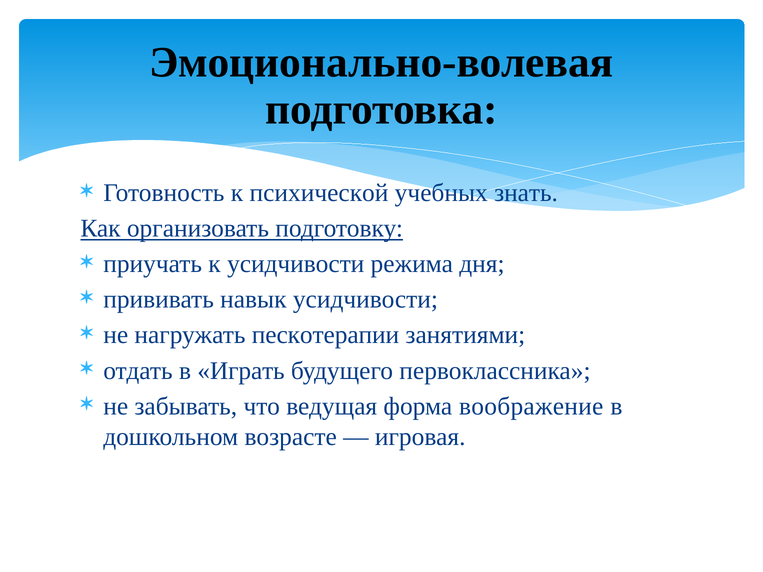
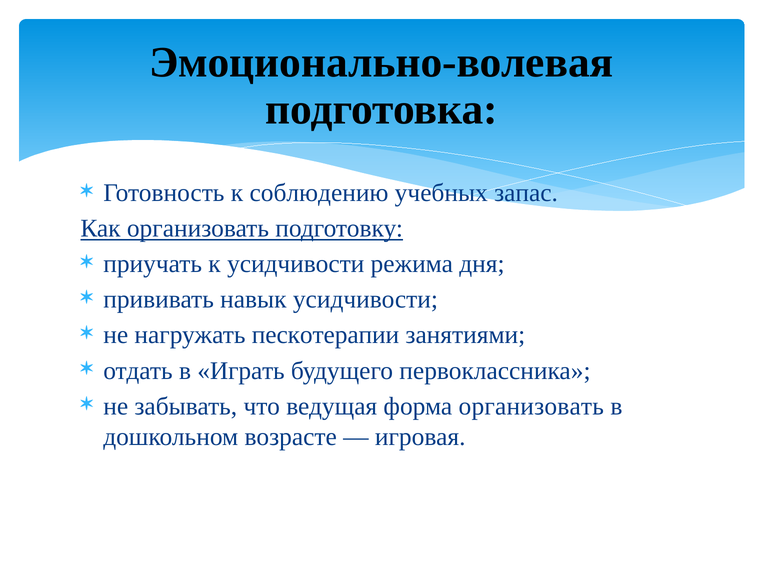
психической: психической -> соблюдению
знать: знать -> запас
форма воображение: воображение -> организовать
